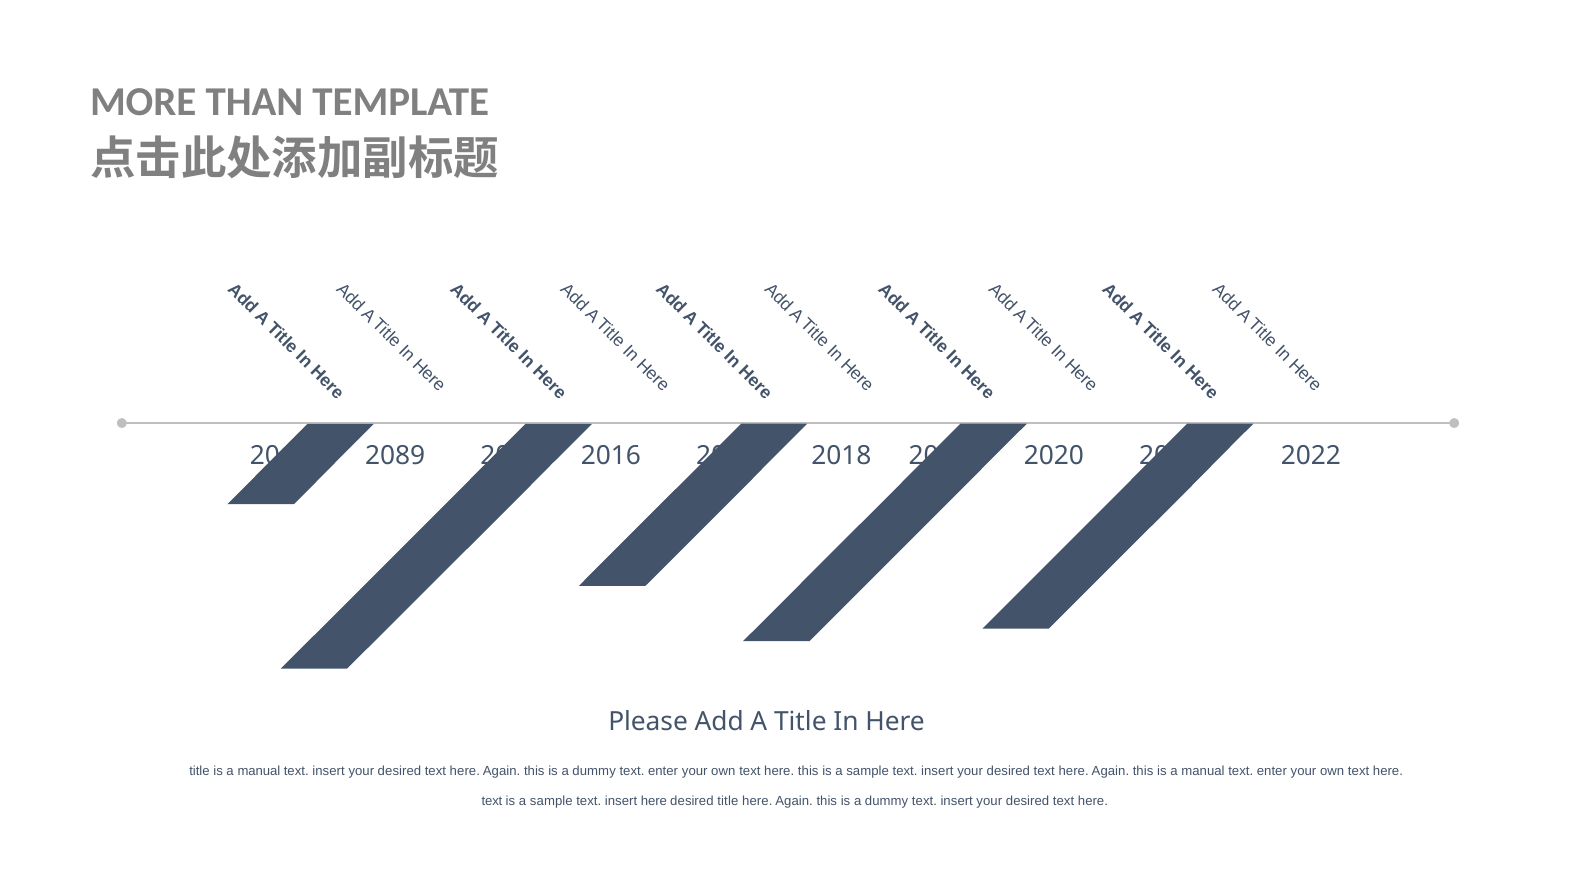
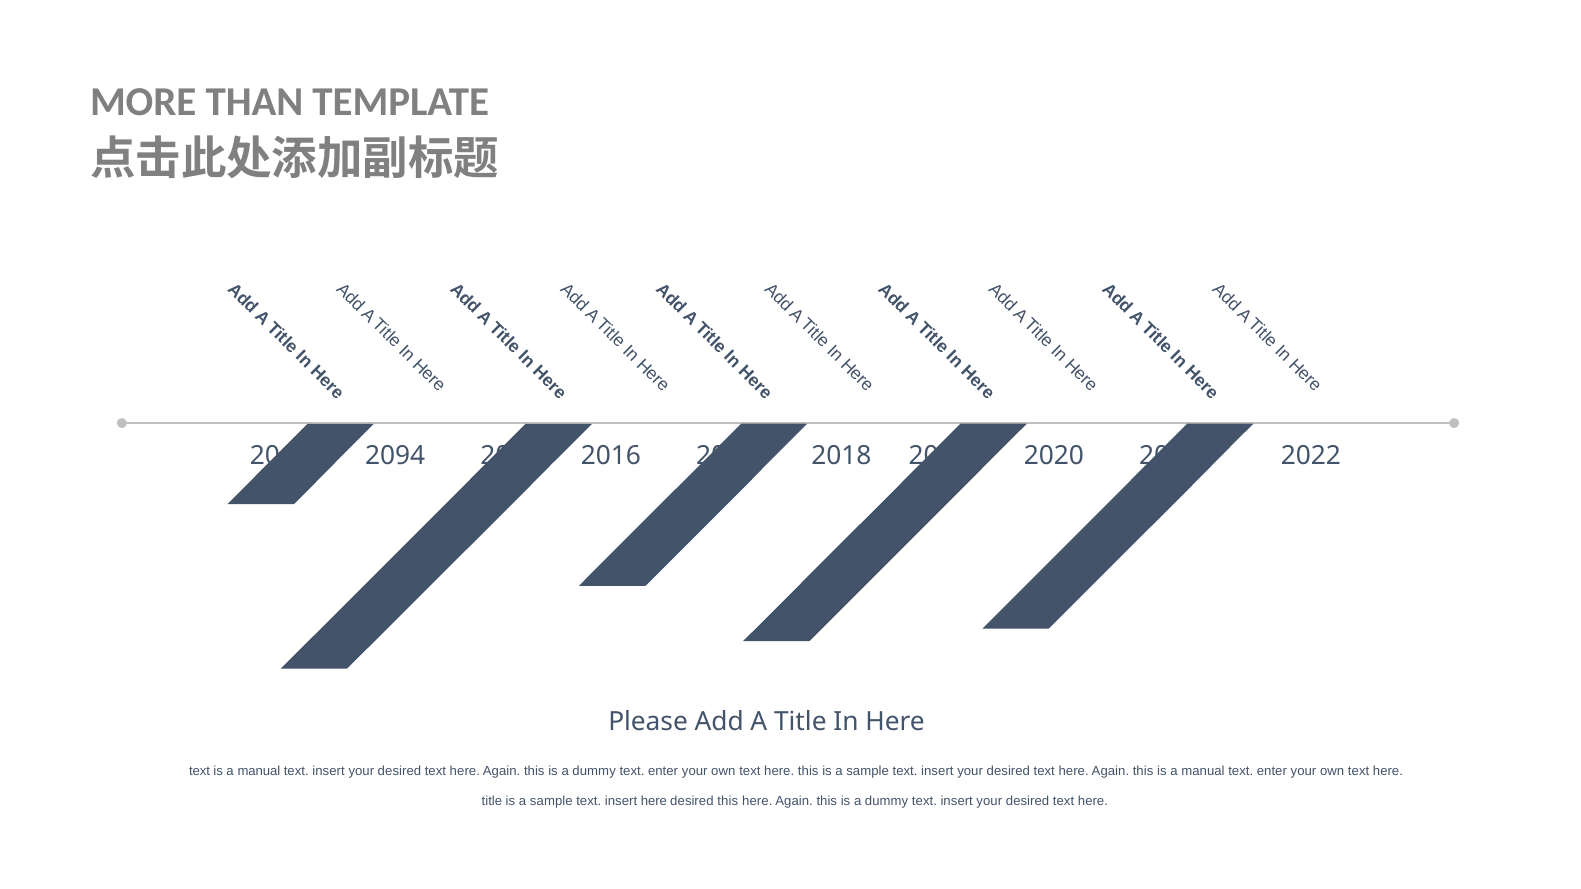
2089: 2089 -> 2094
title at (199, 771): title -> text
text at (492, 802): text -> title
desired title: title -> this
